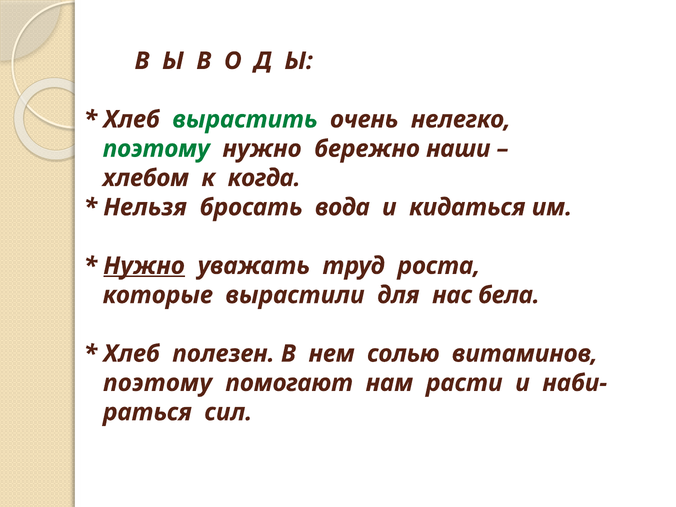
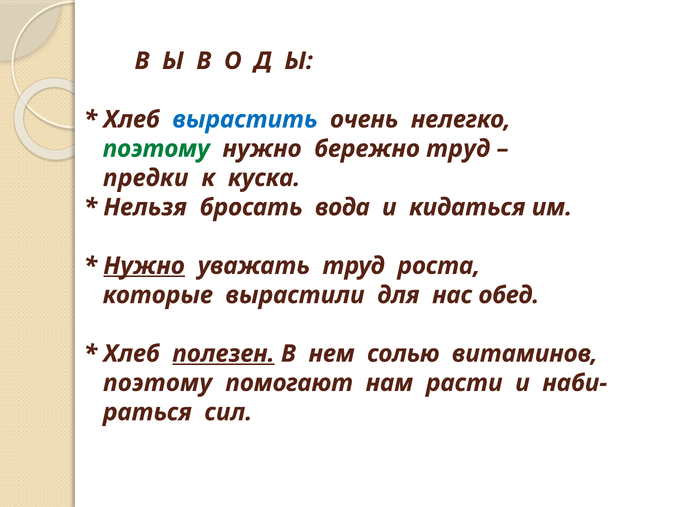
вырастить colour: green -> blue
бережно наши: наши -> труд
хлебом: хлебом -> предки
когда: когда -> куска
бела: бела -> обед
полезен underline: none -> present
